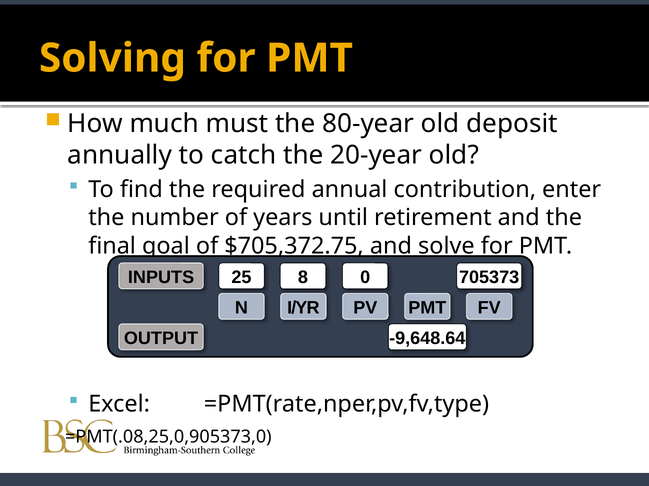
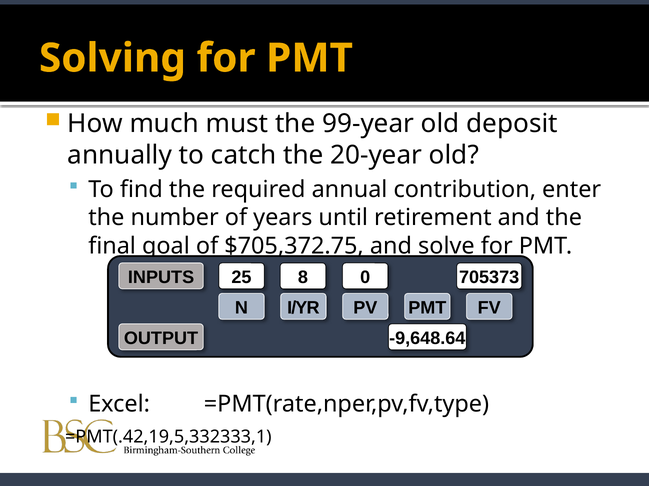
80-year: 80-year -> 99-year
=PMT(.08,25,0,905373,0: =PMT(.08,25,0,905373,0 -> =PMT(.42,19,5,332333,1
